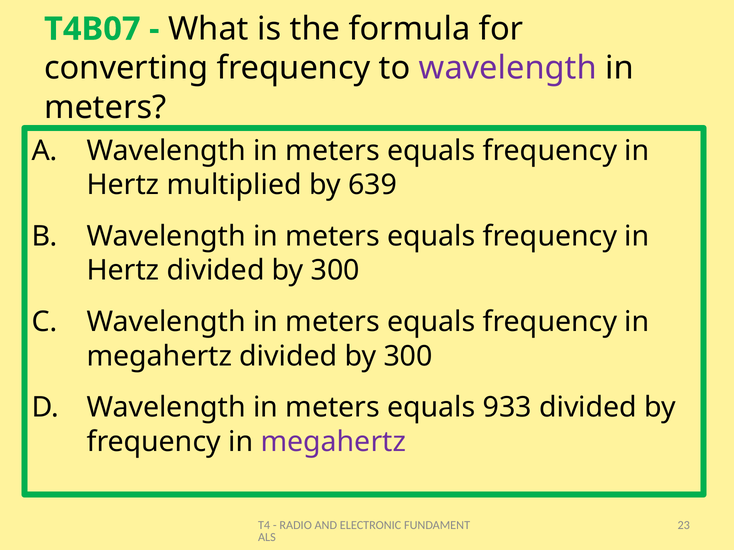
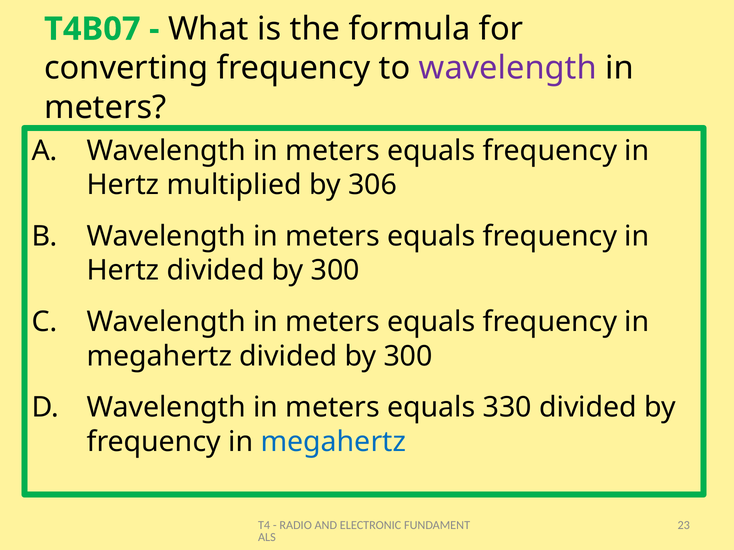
639: 639 -> 306
933: 933 -> 330
megahertz at (333, 442) colour: purple -> blue
